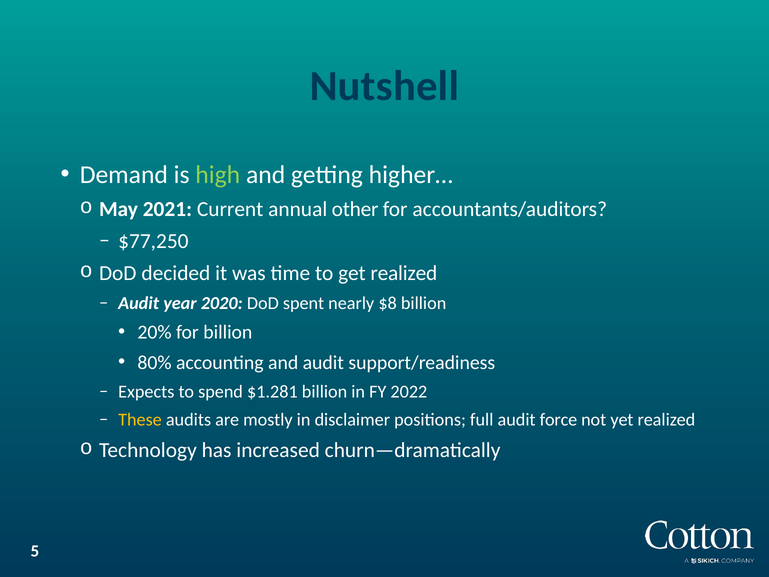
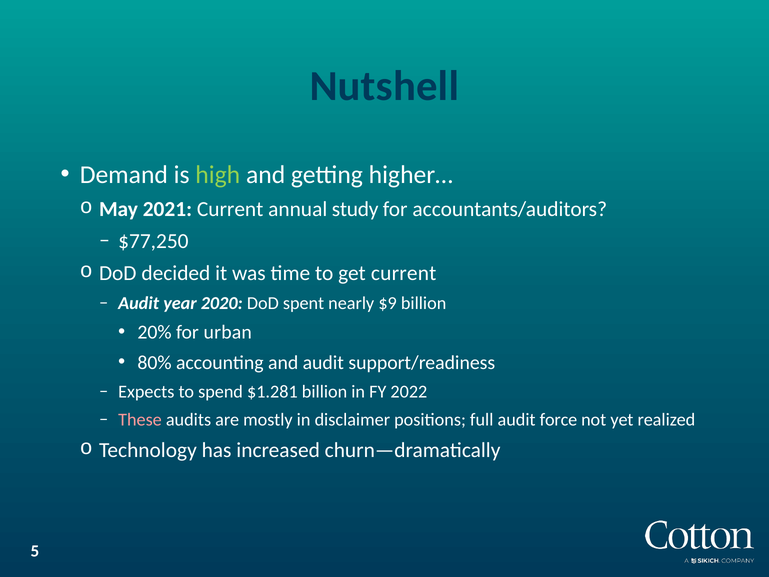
other: other -> study
get realized: realized -> current
$8: $8 -> $9
for billion: billion -> urban
These colour: yellow -> pink
